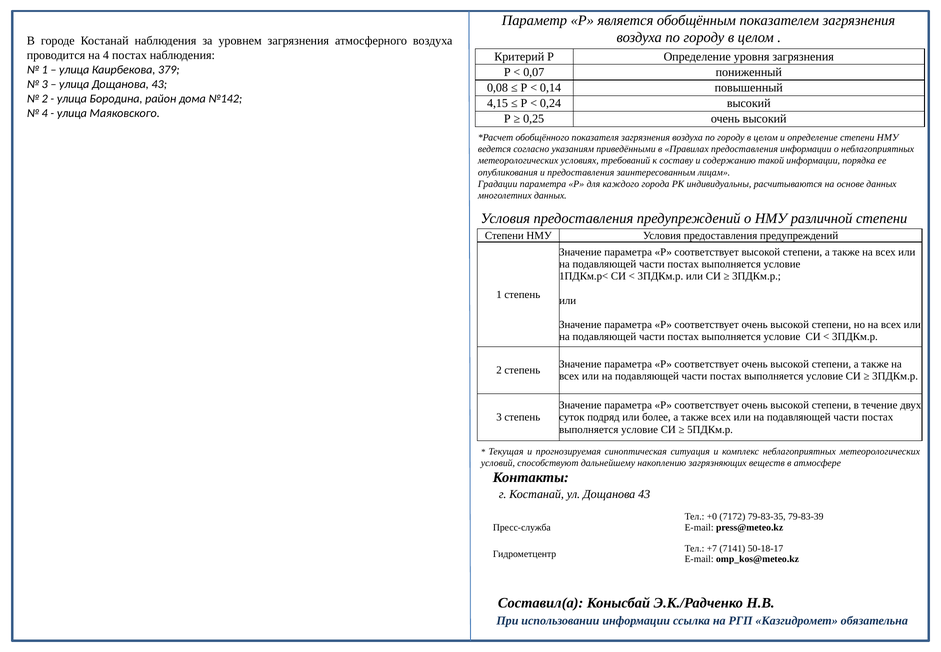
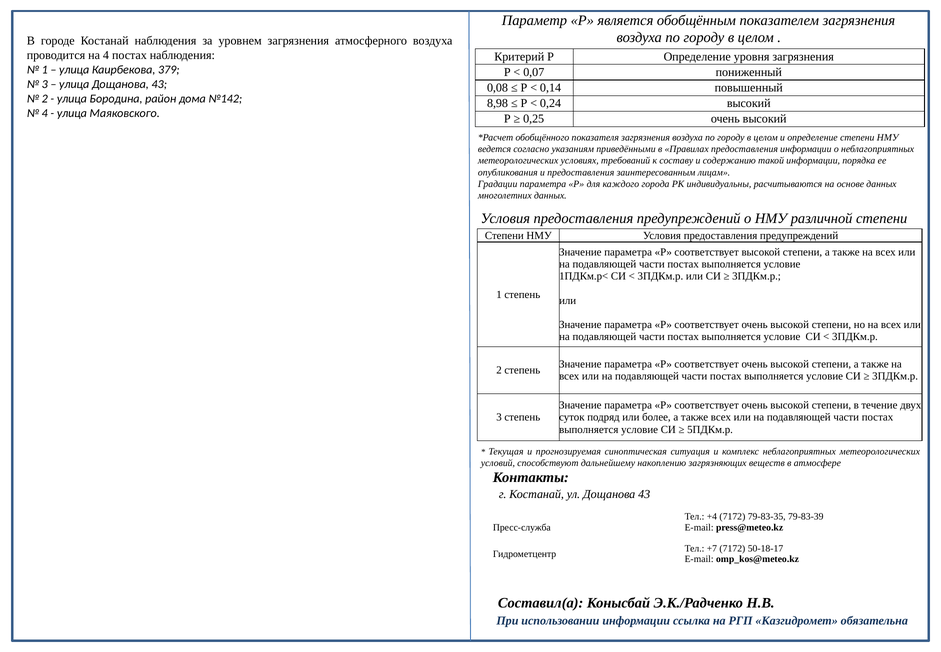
4,15: 4,15 -> 8,98
+0: +0 -> +4
+7 7141: 7141 -> 7172
